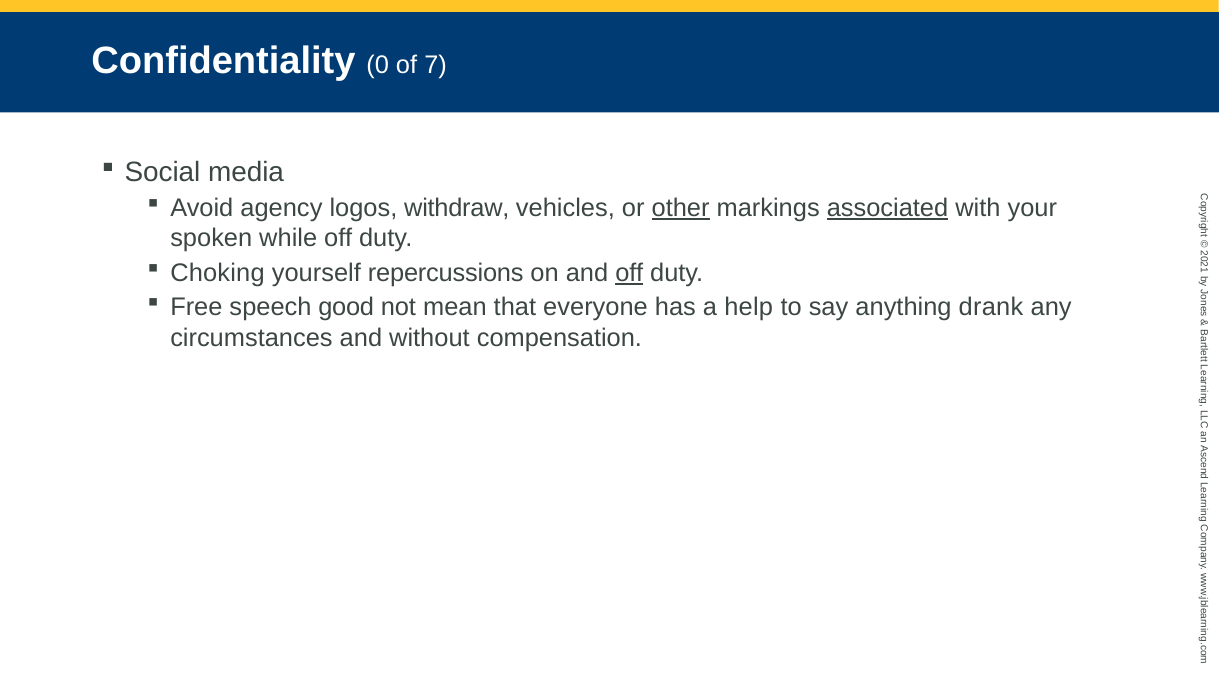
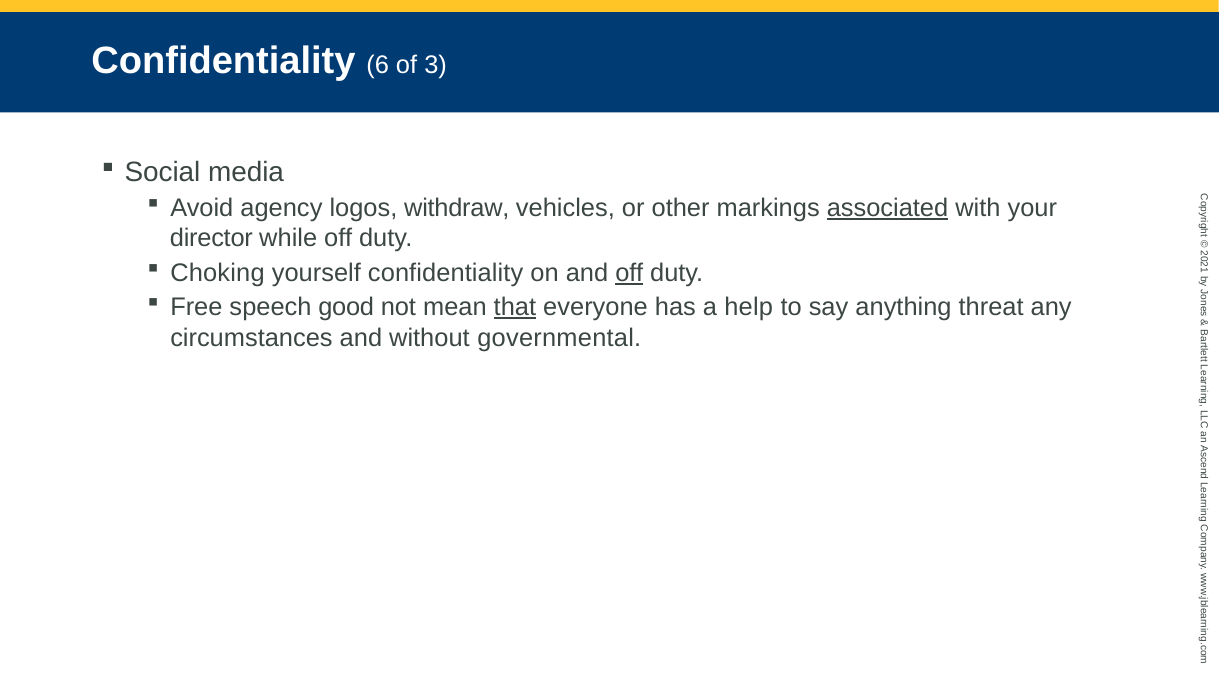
Confidentiality 0: 0 -> 6
7: 7 -> 3
other underline: present -> none
spoken: spoken -> director
yourself repercussions: repercussions -> confidentiality
that underline: none -> present
drank: drank -> threat
compensation: compensation -> governmental
